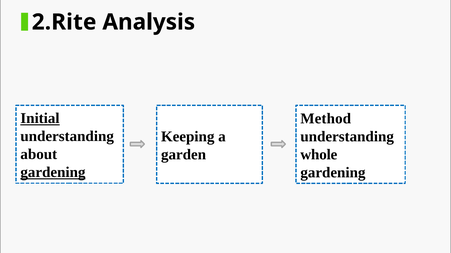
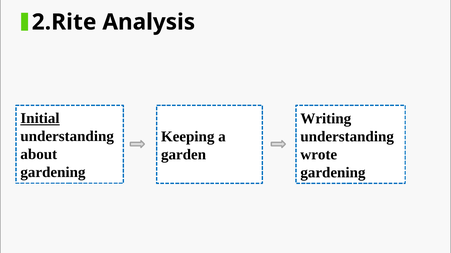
Method: Method -> Writing
whole: whole -> wrote
gardening at (53, 173) underline: present -> none
